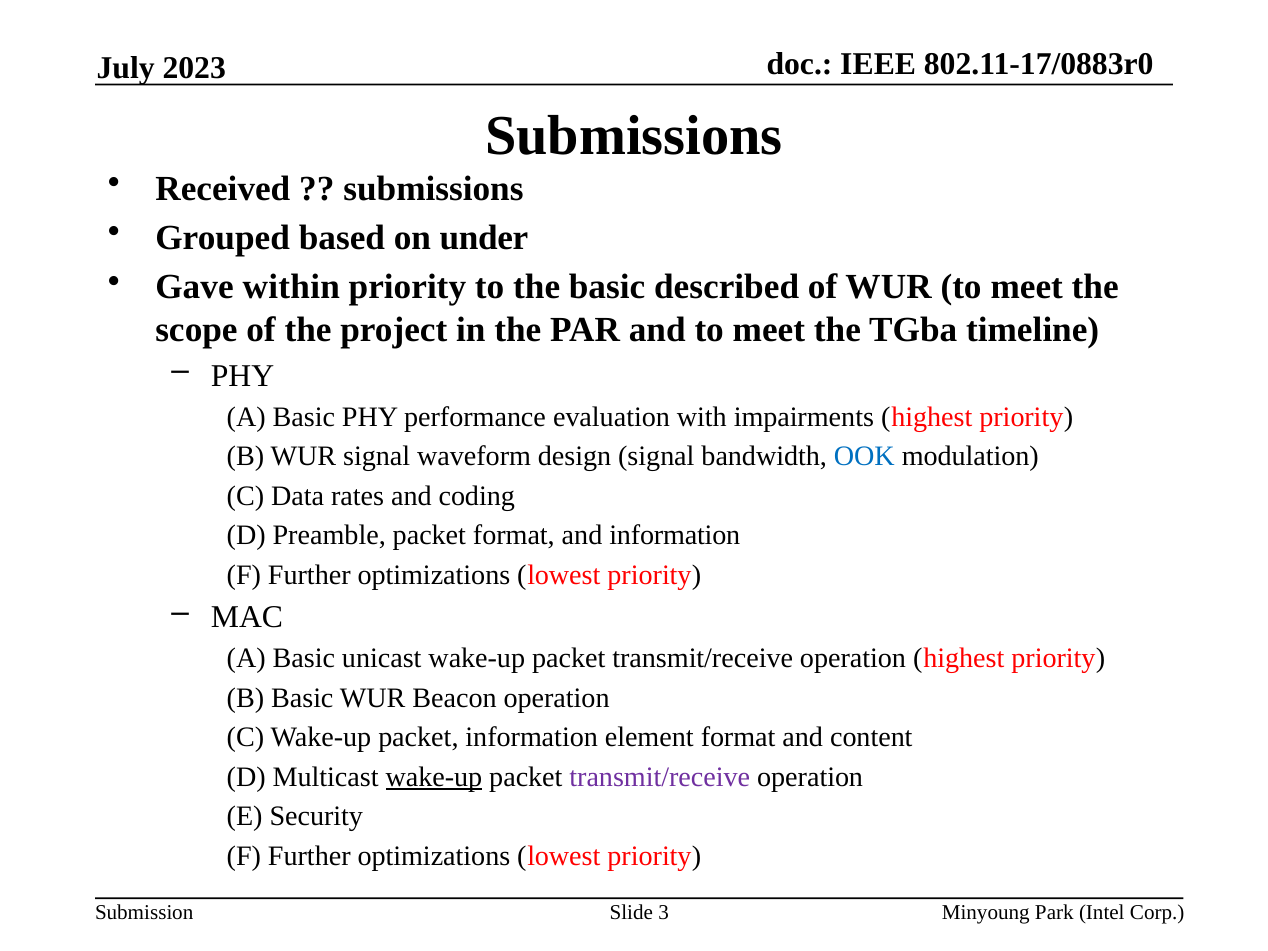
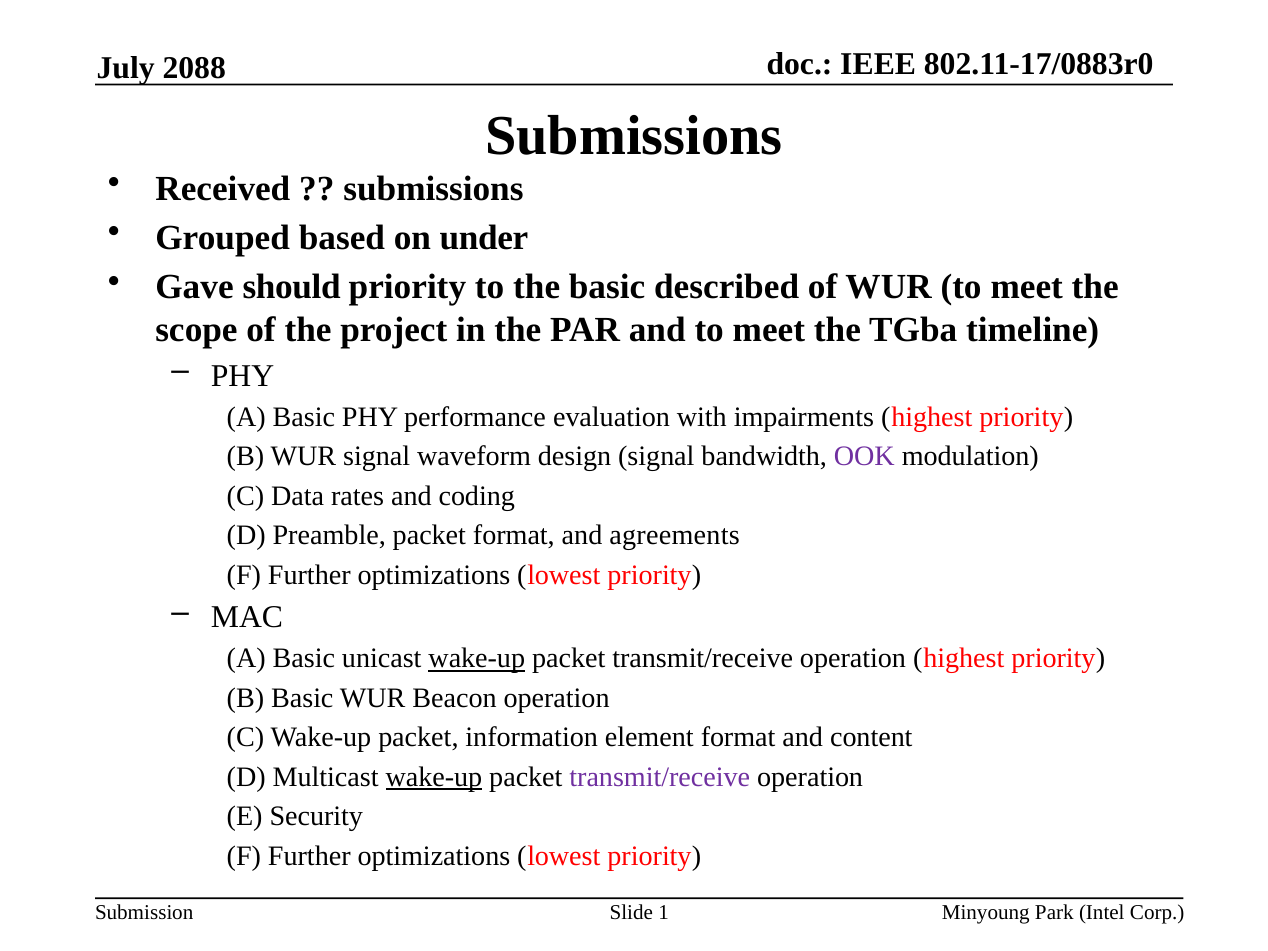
2023: 2023 -> 2088
within: within -> should
OOK colour: blue -> purple
and information: information -> agreements
wake-up at (477, 659) underline: none -> present
3: 3 -> 1
